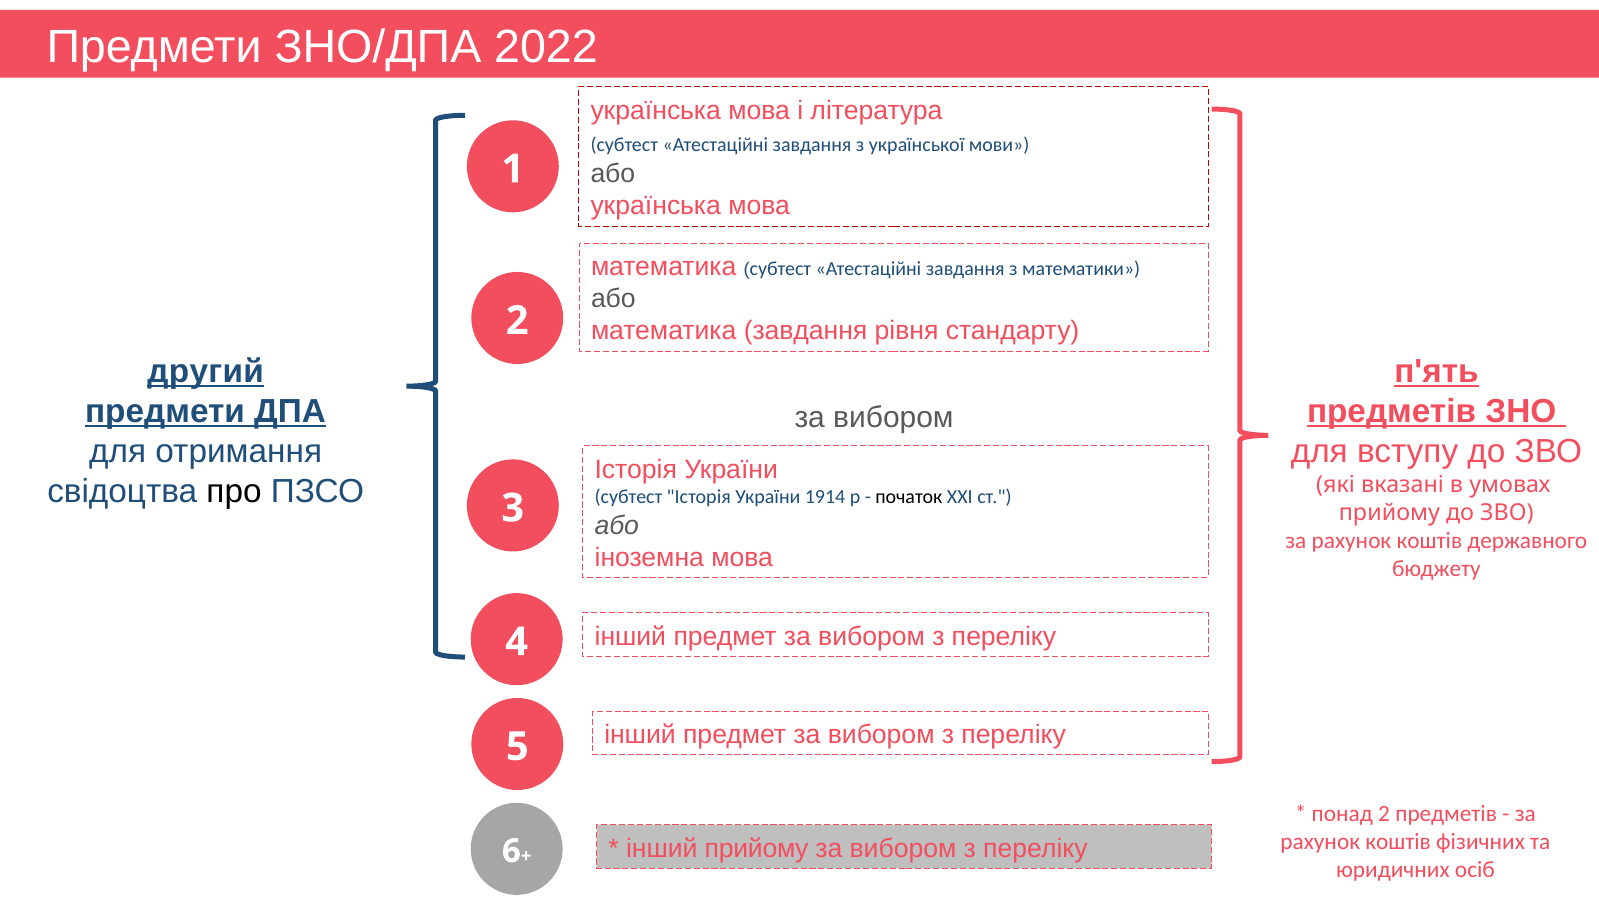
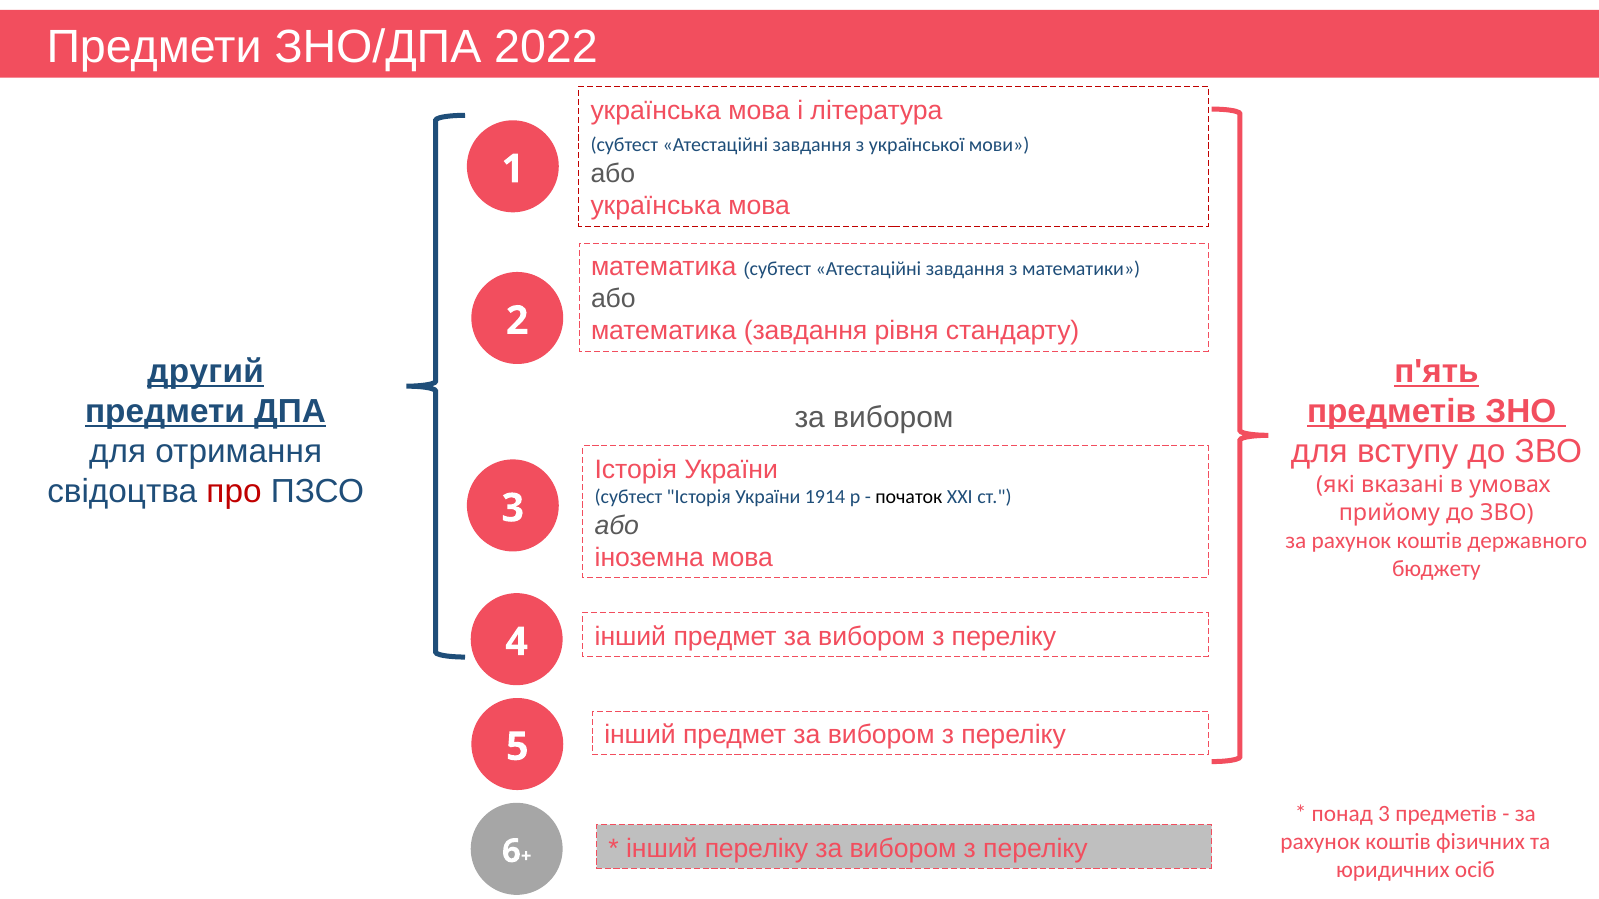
про colour: black -> red
понад 2: 2 -> 3
інший прийому: прийому -> переліку
